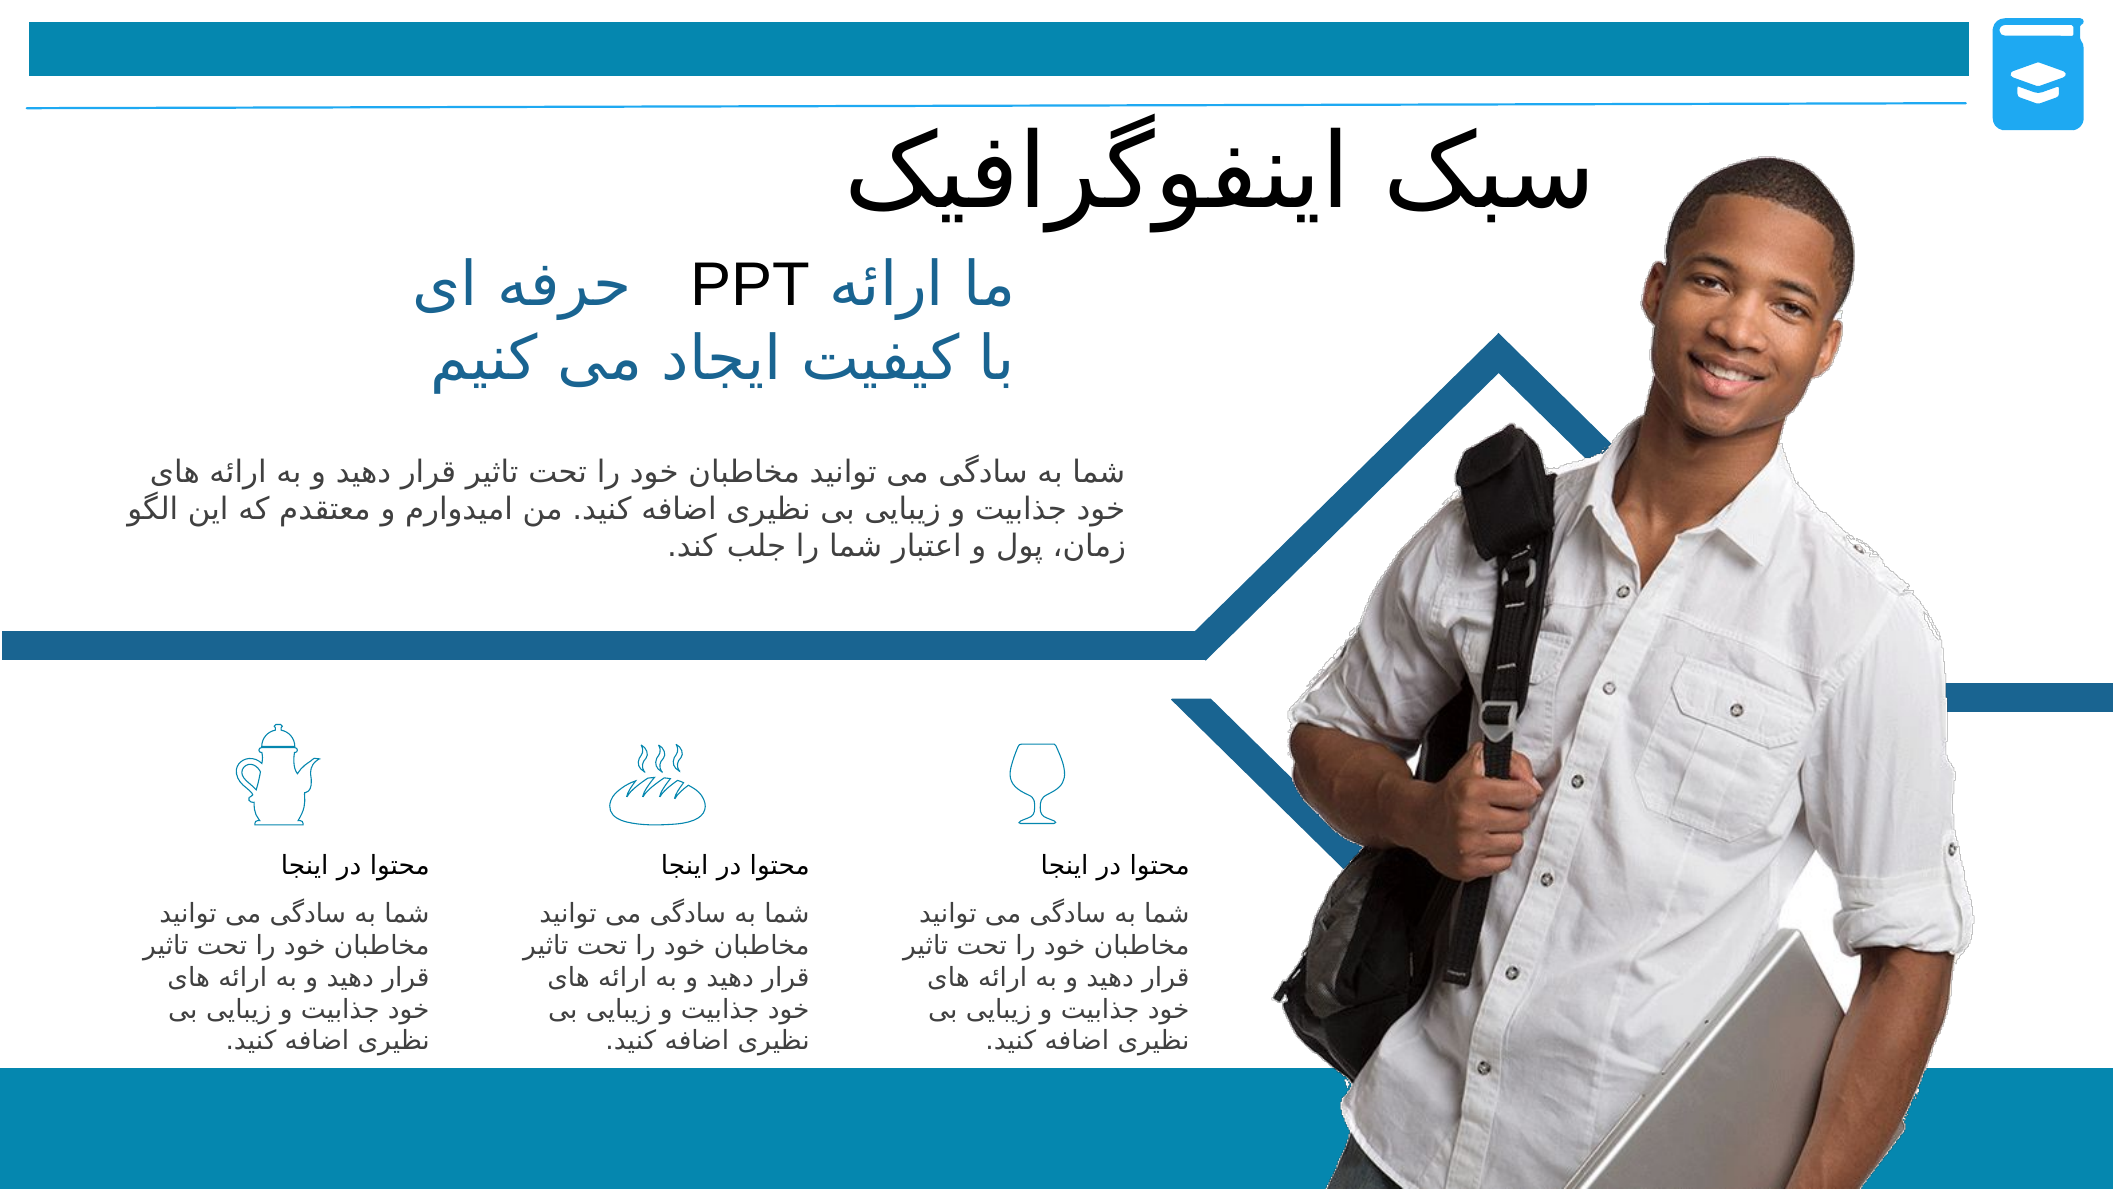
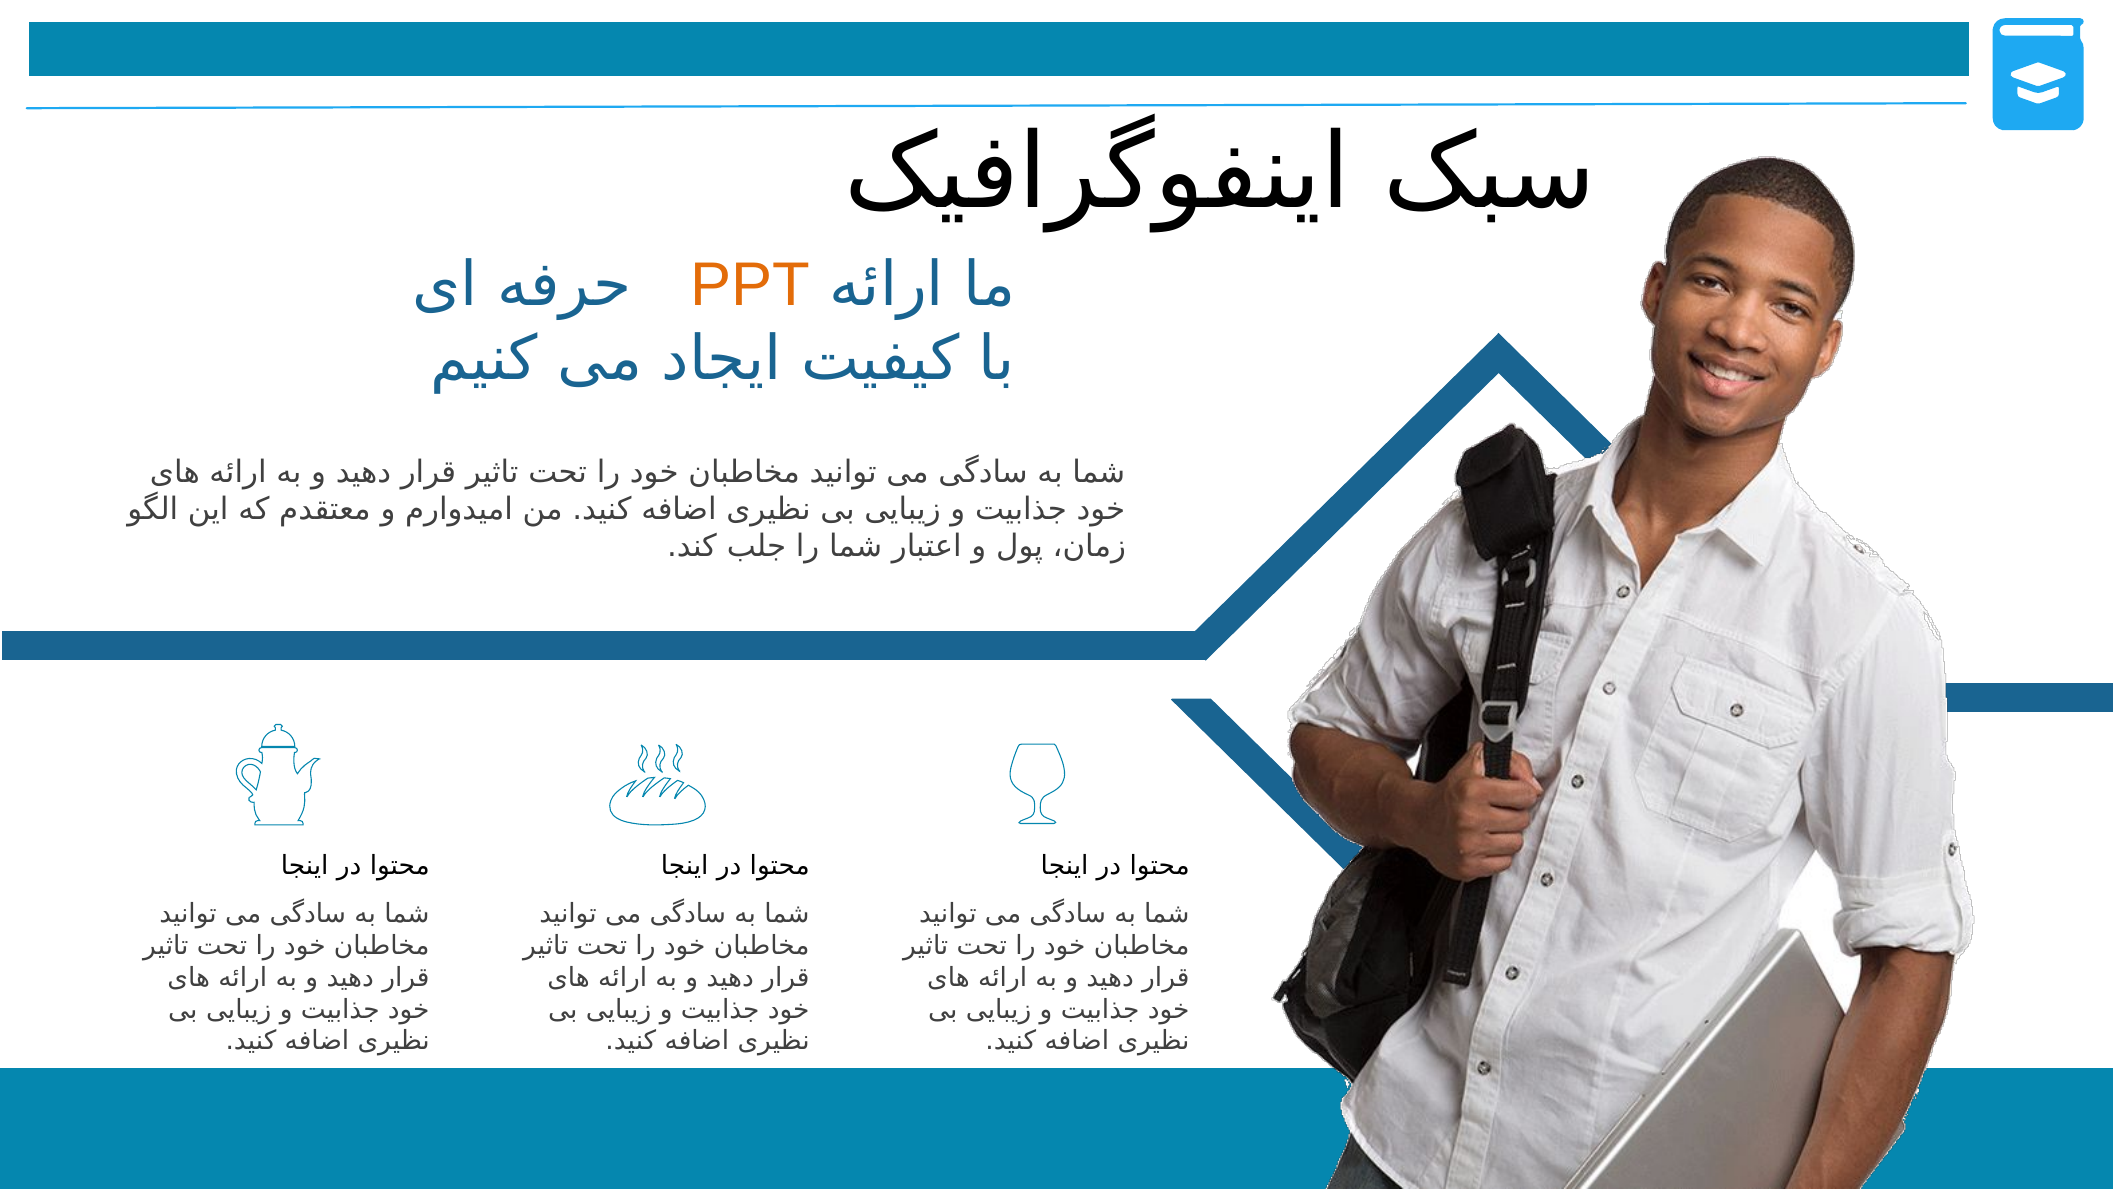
PPT colour: black -> orange
